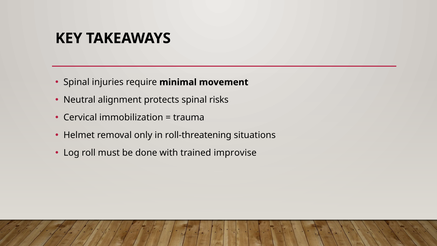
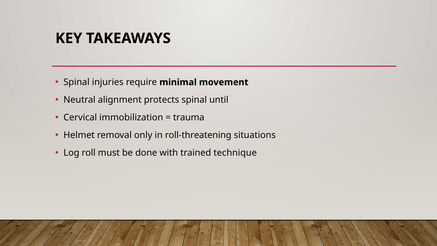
risks: risks -> until
improvise: improvise -> technique
